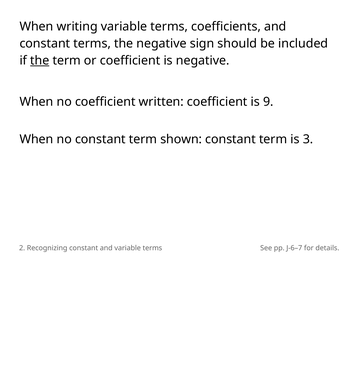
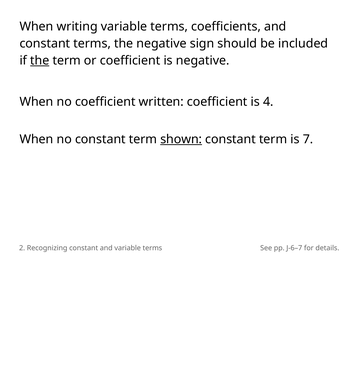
9: 9 -> 4
shown underline: none -> present
3: 3 -> 7
